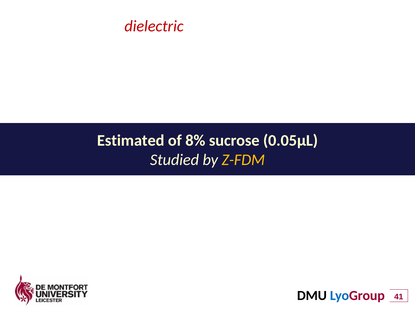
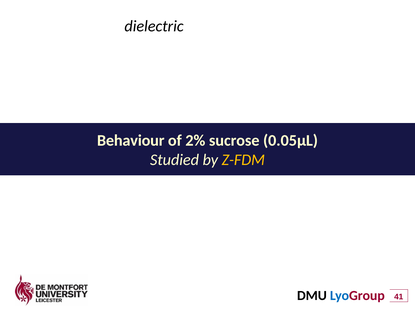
dielectric at (154, 26) colour: red -> black
Estimated: Estimated -> Behaviour
8%: 8% -> 2%
